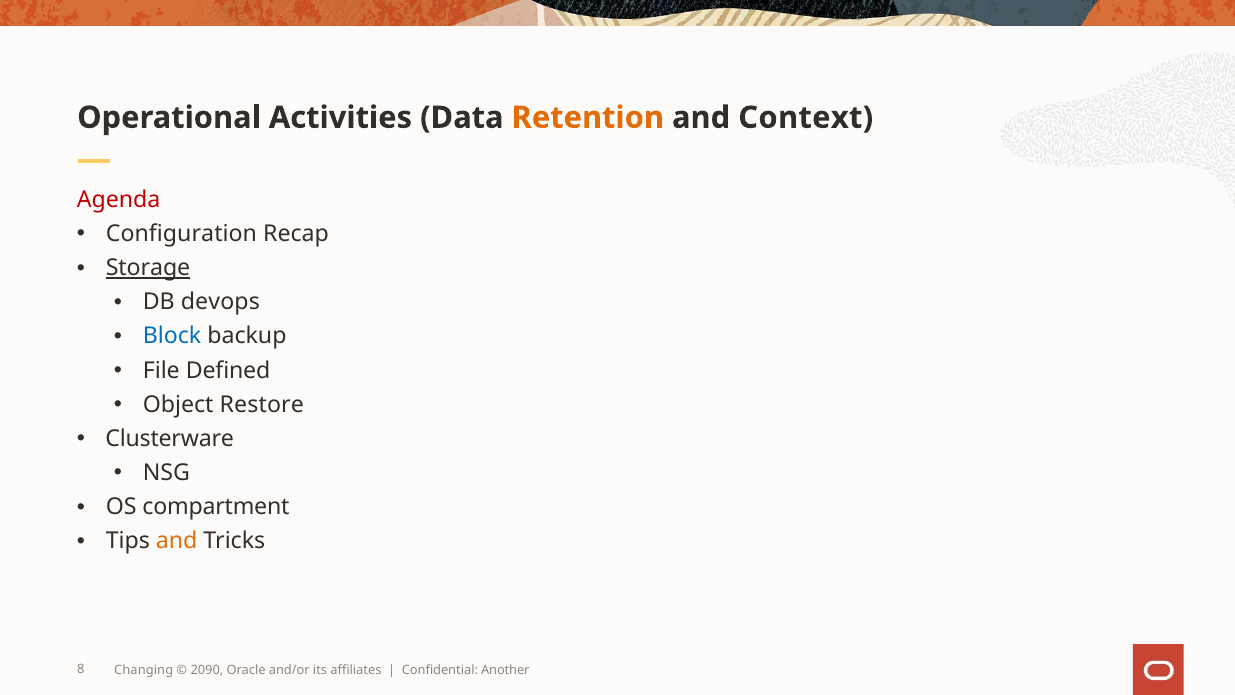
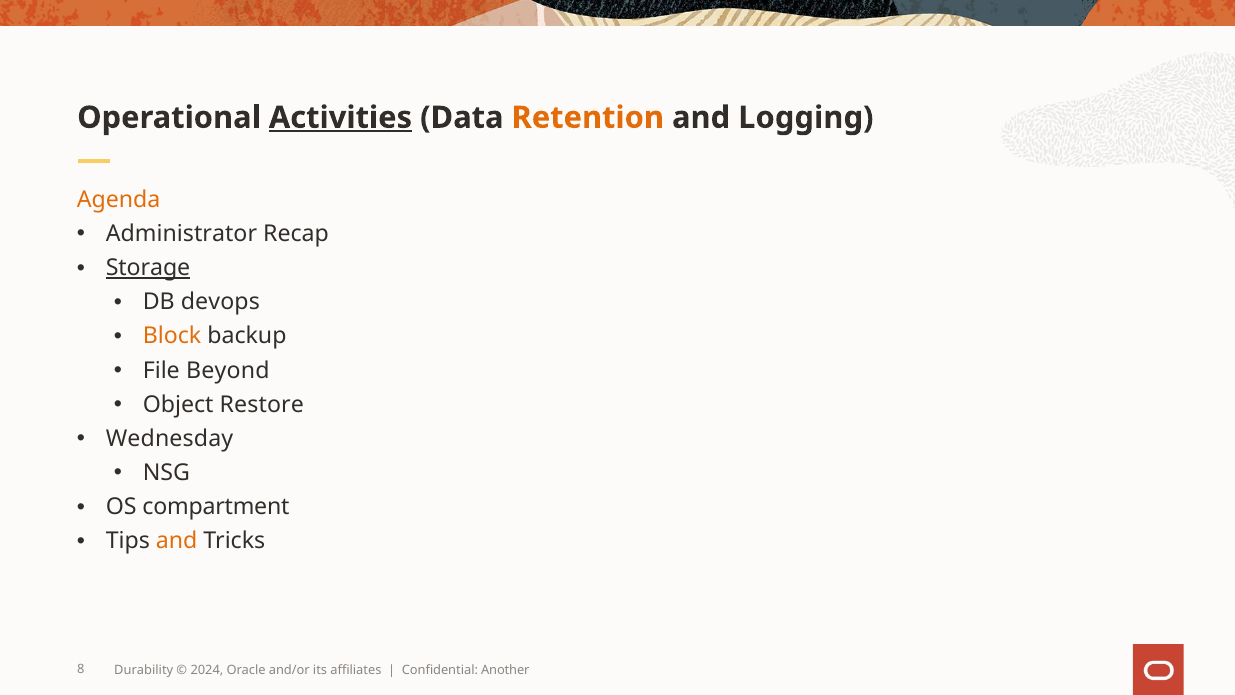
Activities underline: none -> present
Context: Context -> Logging
Agenda colour: red -> orange
Configuration: Configuration -> Administrator
Block colour: blue -> orange
Defined: Defined -> Beyond
Clusterware: Clusterware -> Wednesday
Changing: Changing -> Durability
2090: 2090 -> 2024
